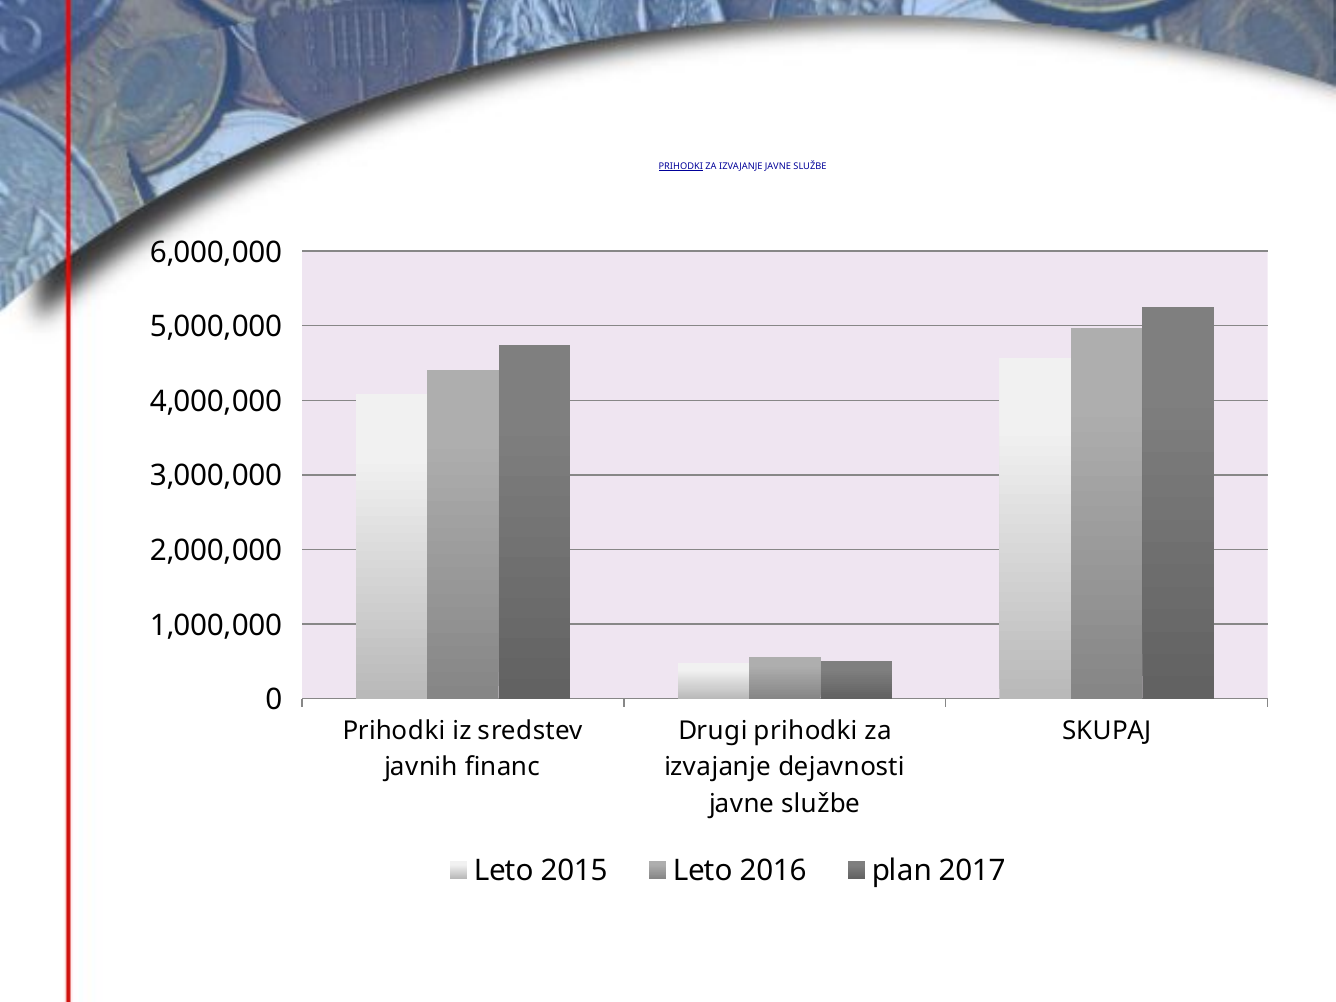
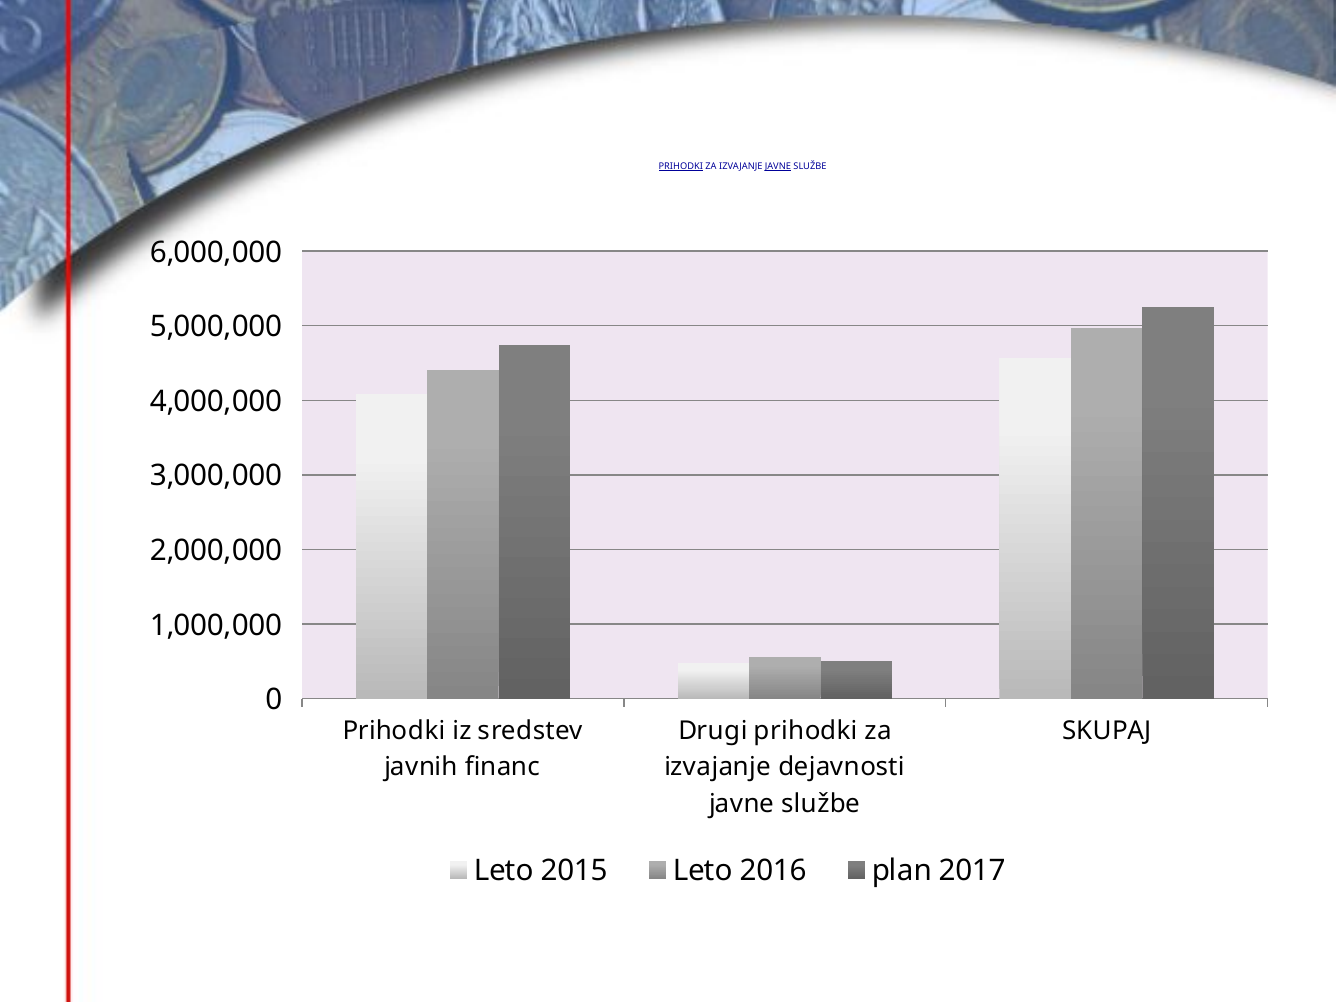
JAVNE at (778, 166) underline: none -> present
